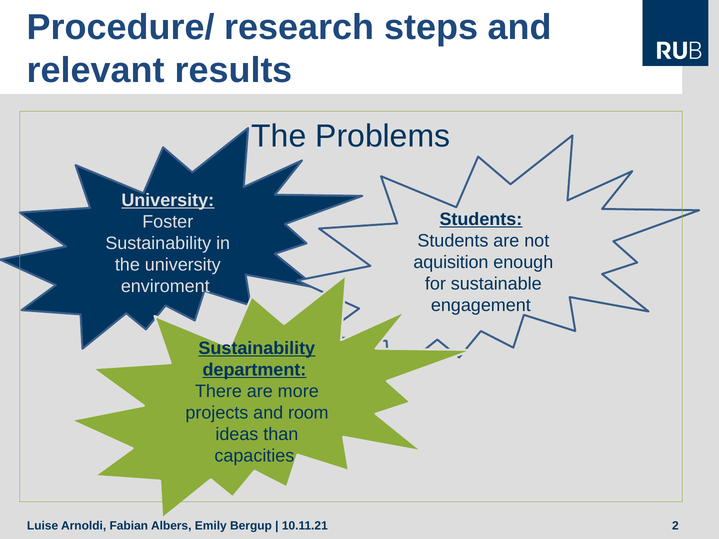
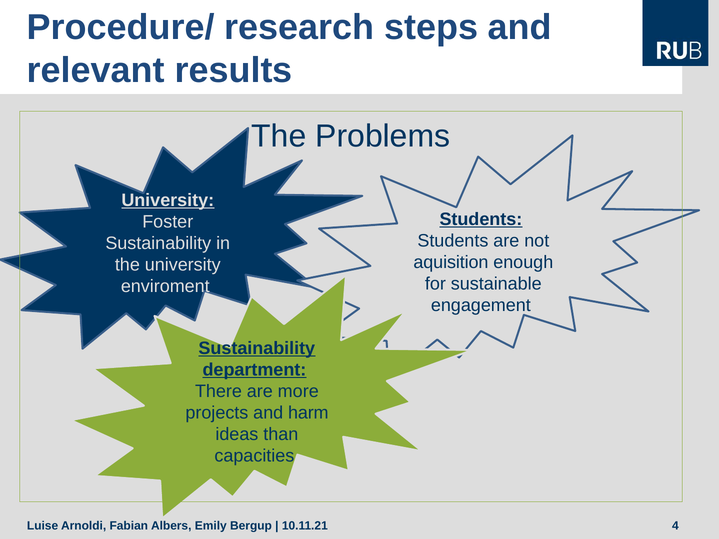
room: room -> harm
2: 2 -> 4
